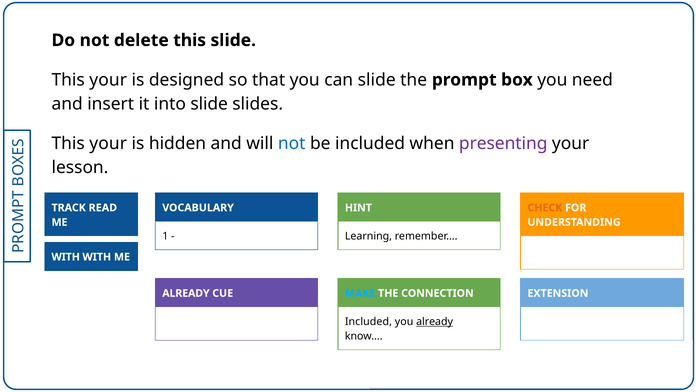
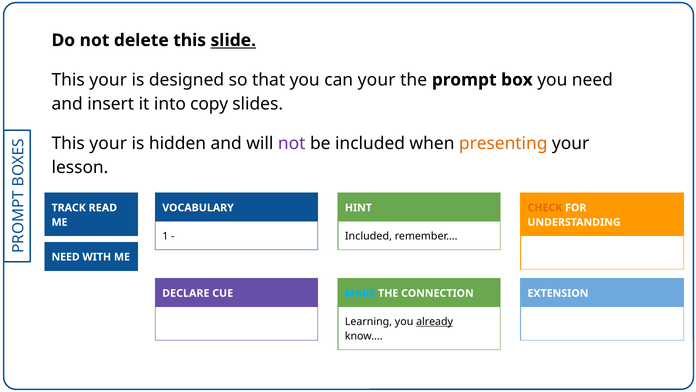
slide at (233, 40) underline: none -> present
can slide: slide -> your
into slide: slide -> copy
not at (292, 143) colour: blue -> purple
presenting colour: purple -> orange
Learning at (368, 236): Learning -> Included
WITH at (66, 257): WITH -> NEED
ALREADY at (186, 293): ALREADY -> DECLARE
Included at (368, 321): Included -> Learning
